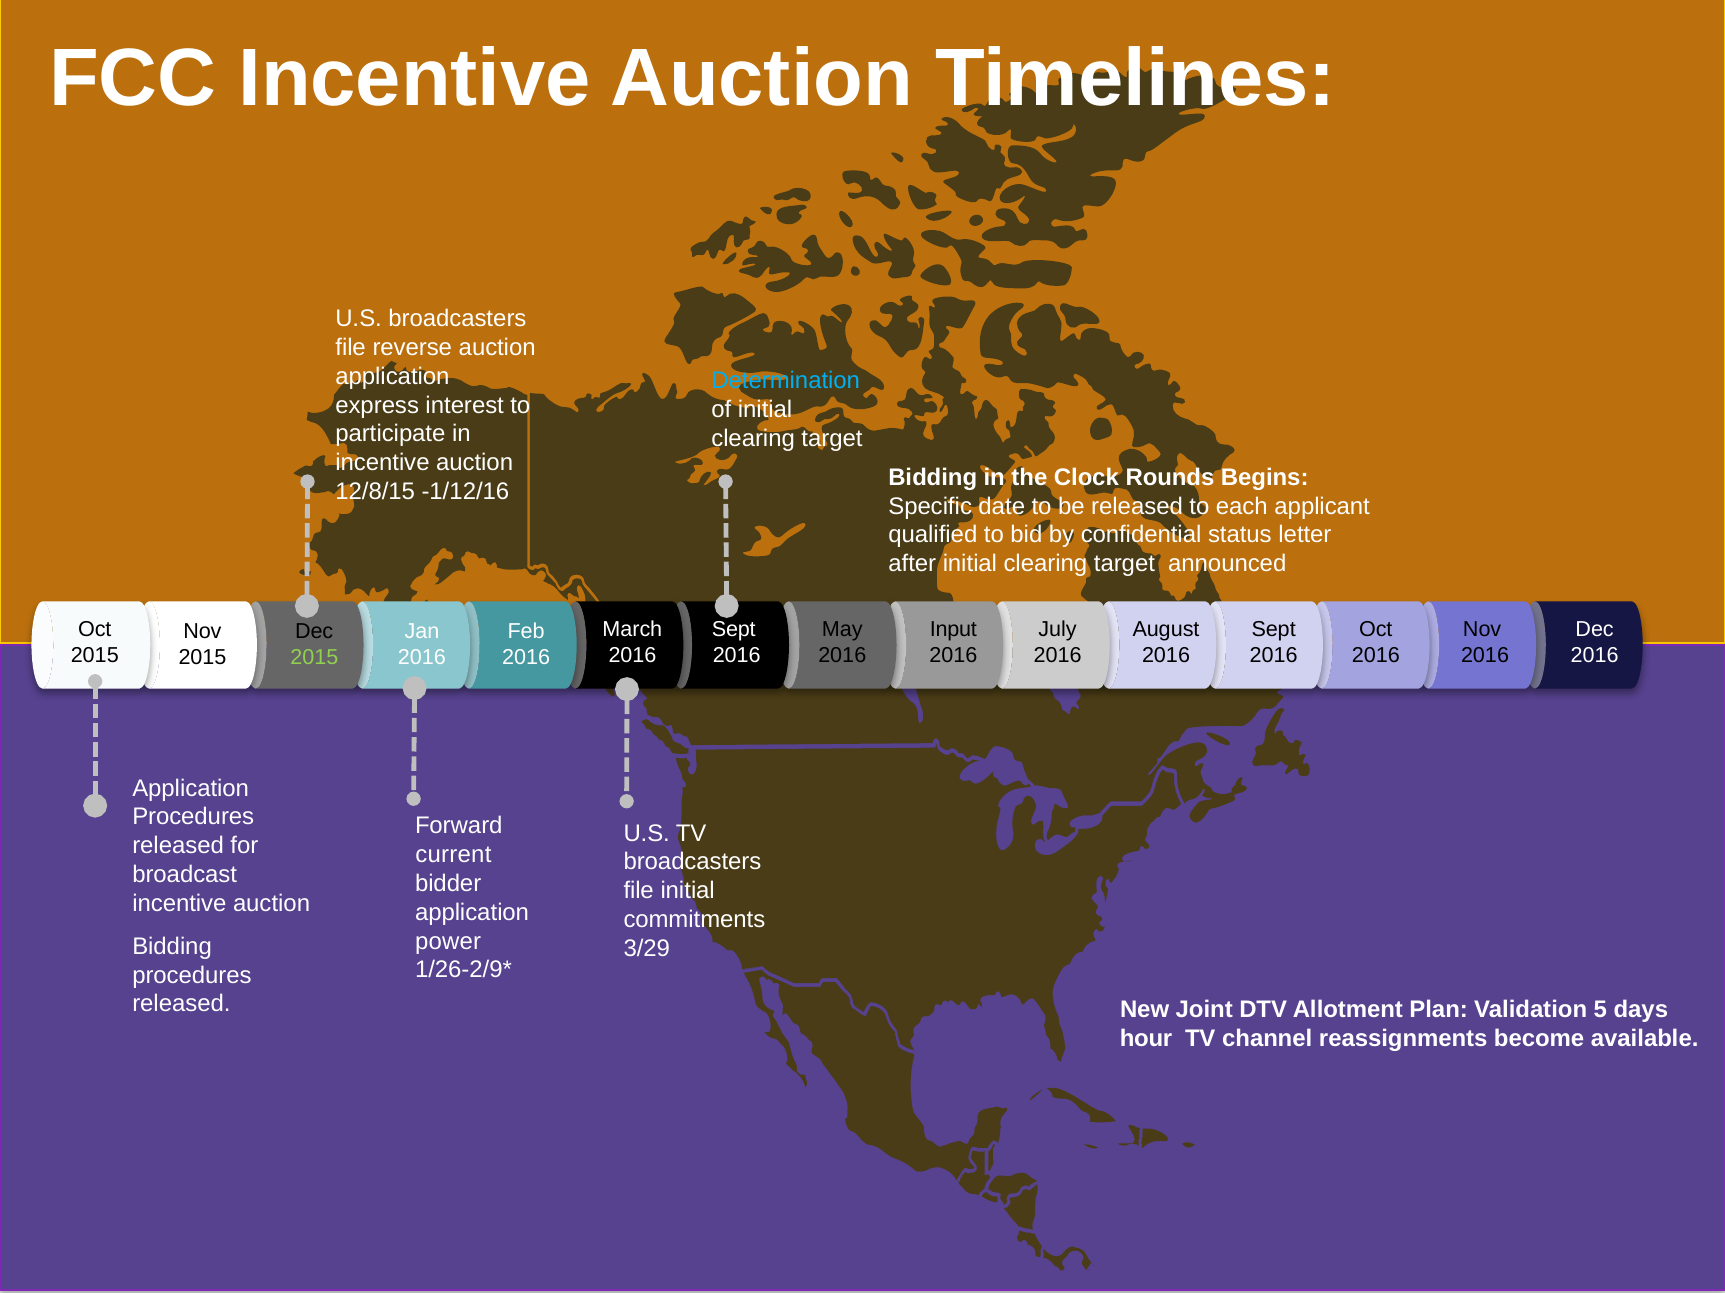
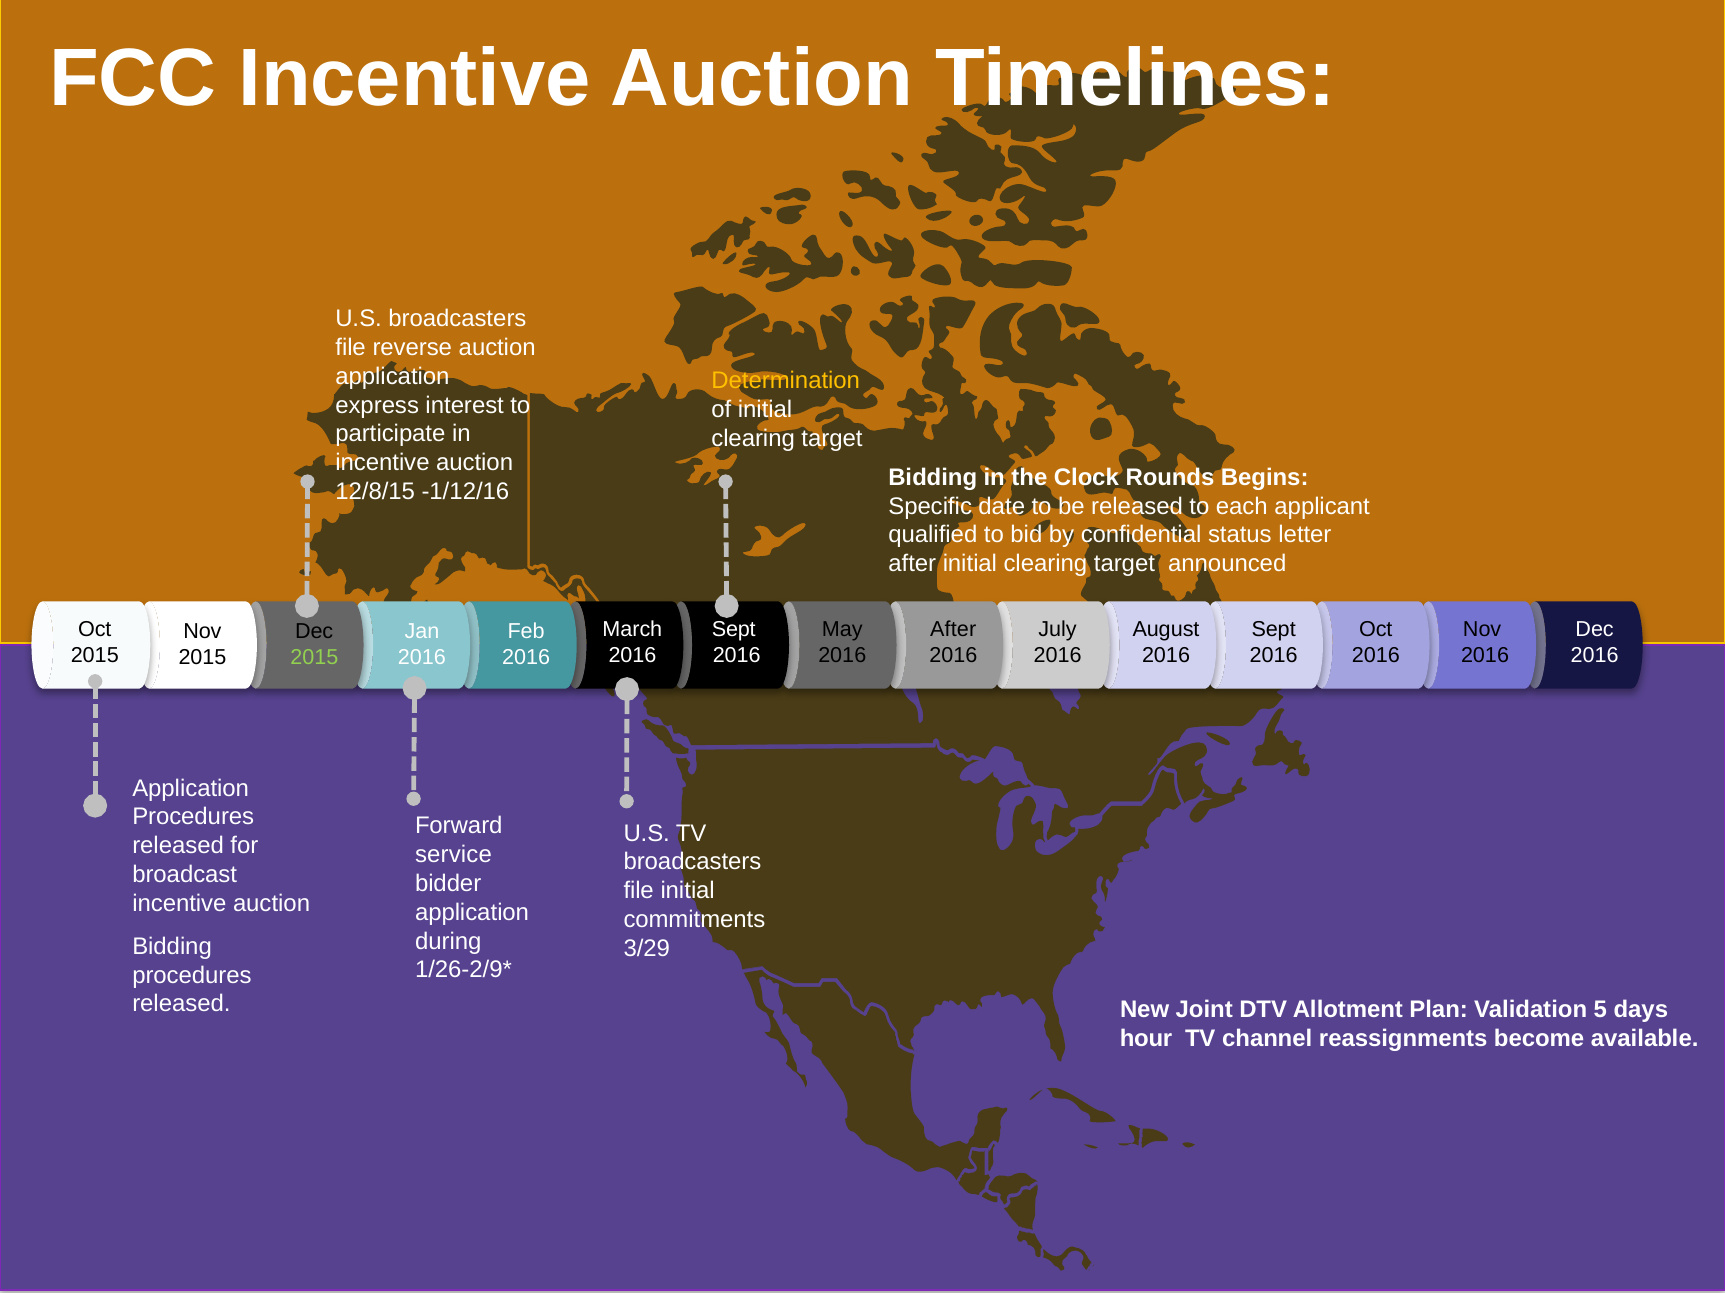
Determination colour: light blue -> yellow
Input at (953, 630): Input -> After
current: current -> service
power: power -> during
